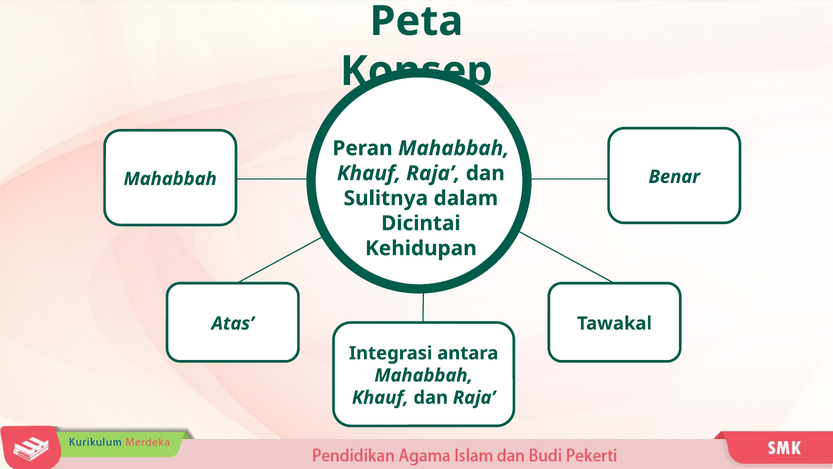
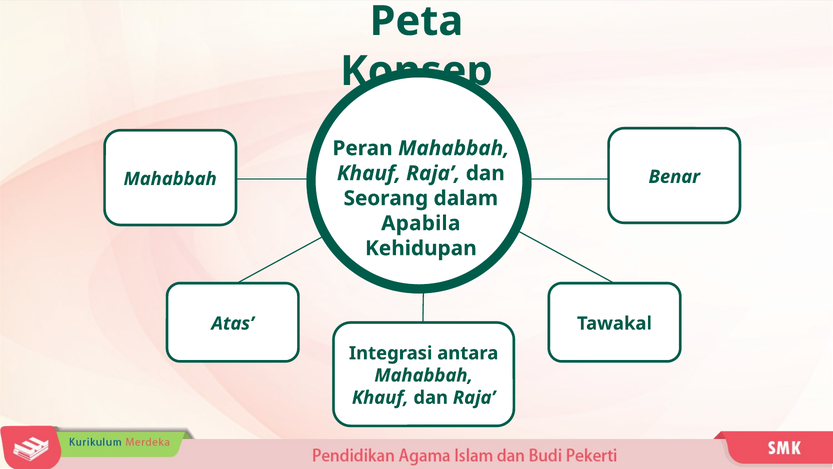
Sulitnya: Sulitnya -> Seorang
Dicintai: Dicintai -> Apabila
